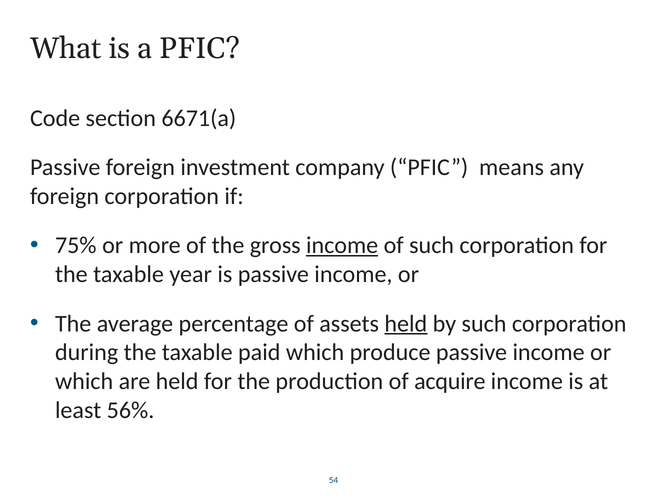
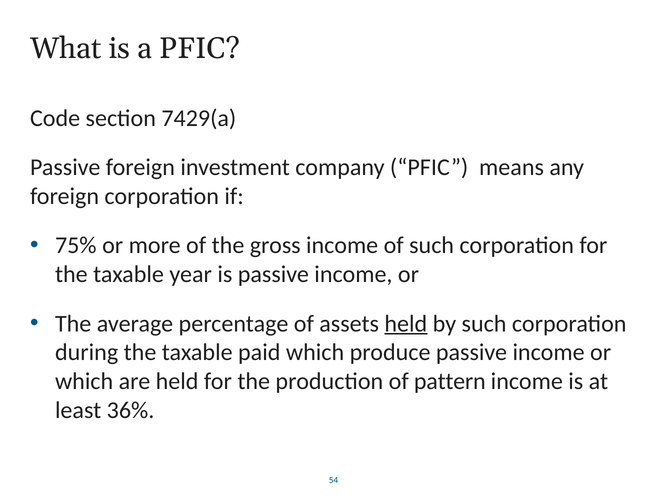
6671(a: 6671(a -> 7429(a
income at (342, 246) underline: present -> none
acquire: acquire -> pattern
56%: 56% -> 36%
